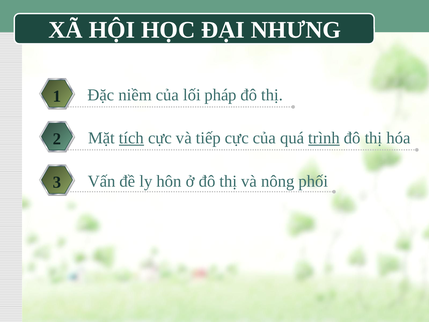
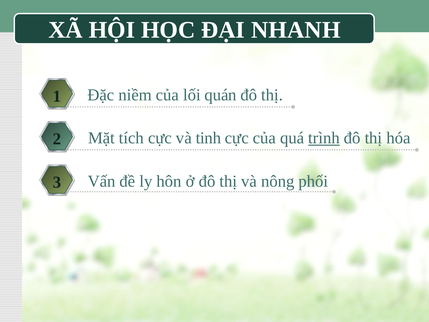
NHƯNG: NHƯNG -> NHANH
pháp: pháp -> quán
tích underline: present -> none
tiếp: tiếp -> tinh
